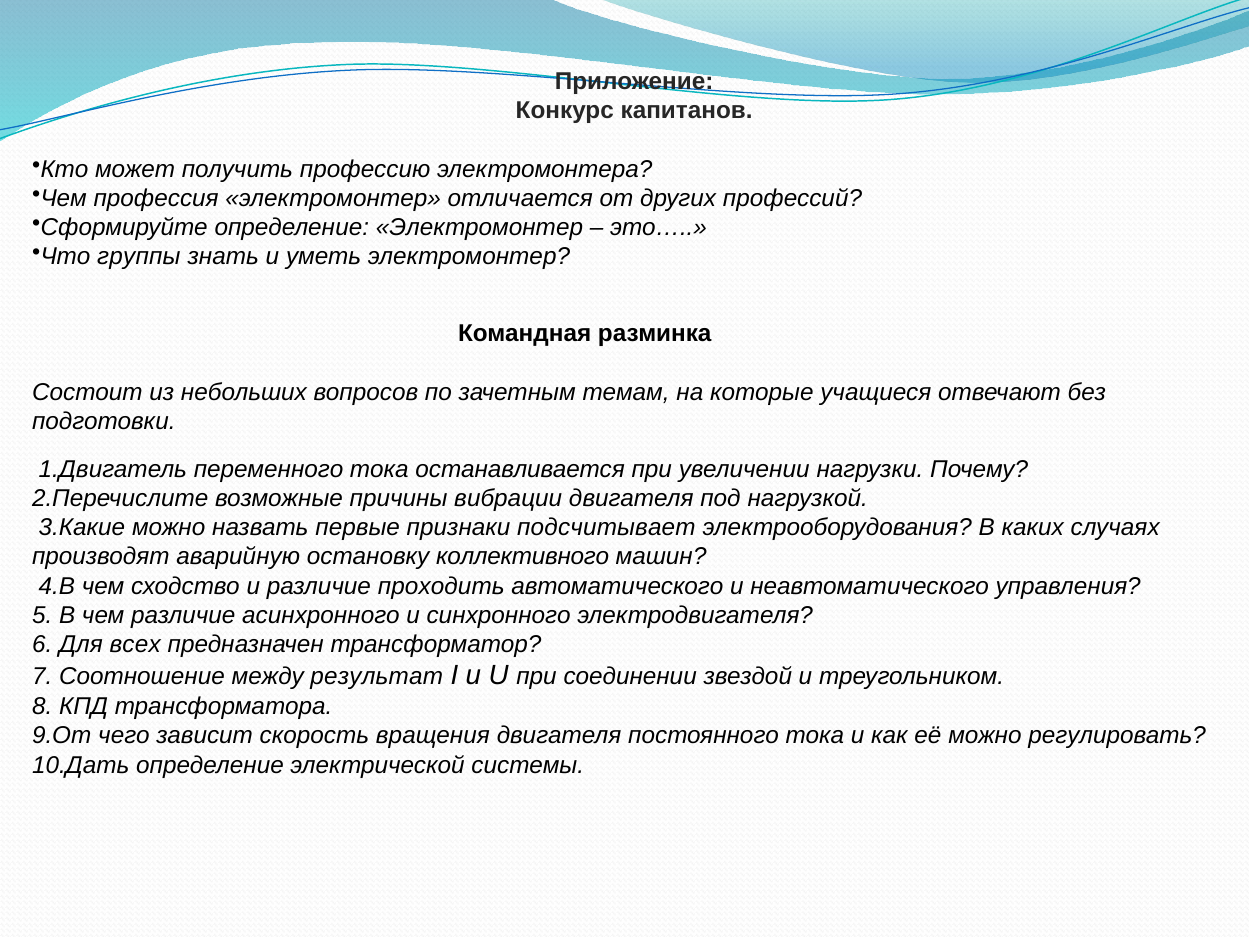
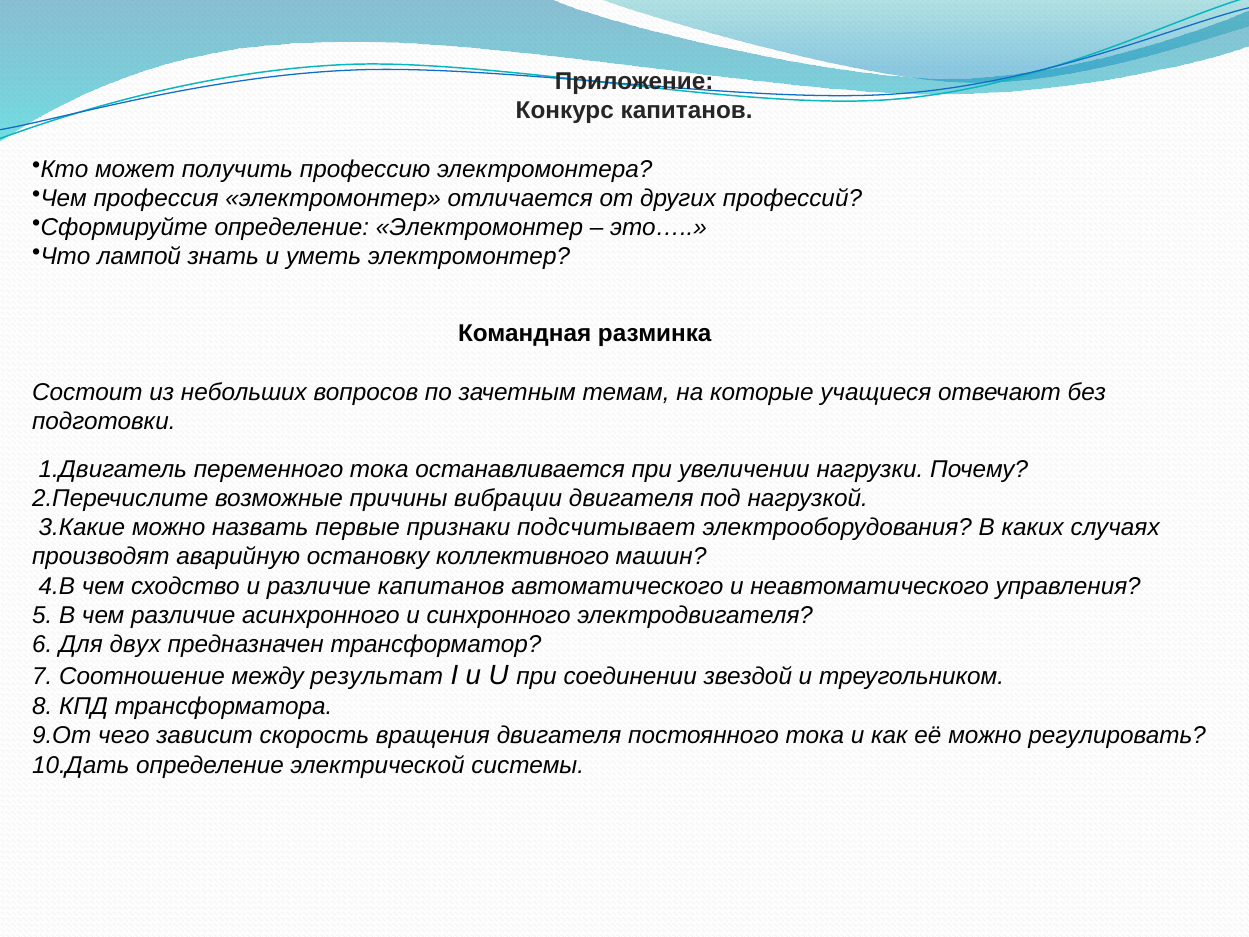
группы: группы -> лампой
различие проходить: проходить -> капитанов
всех: всех -> двух
